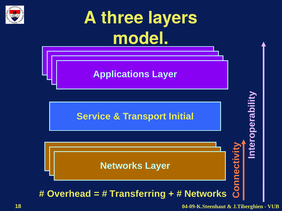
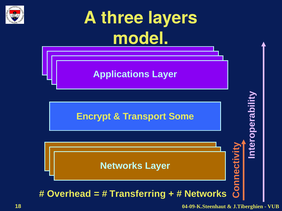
Service: Service -> Encrypt
Initial: Initial -> Some
